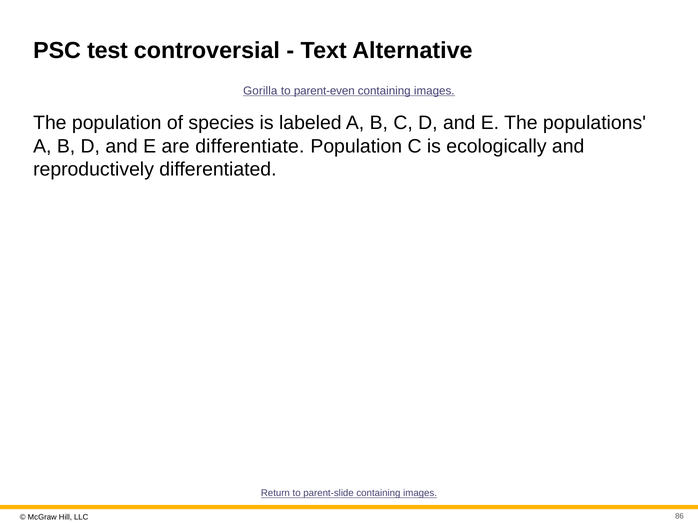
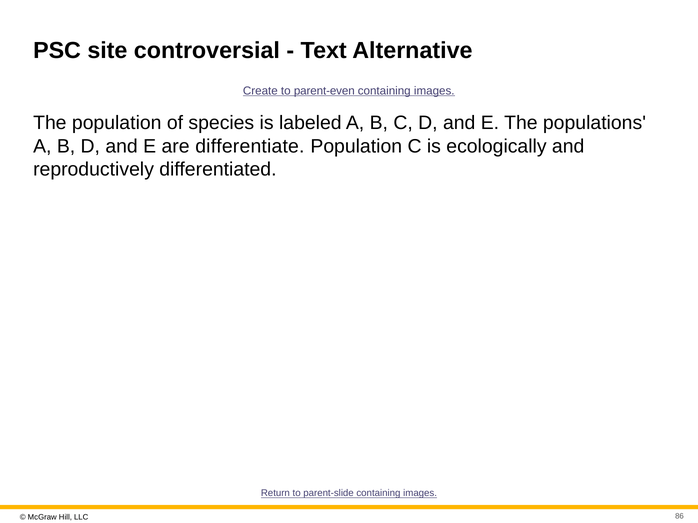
test: test -> site
Gorilla: Gorilla -> Create
